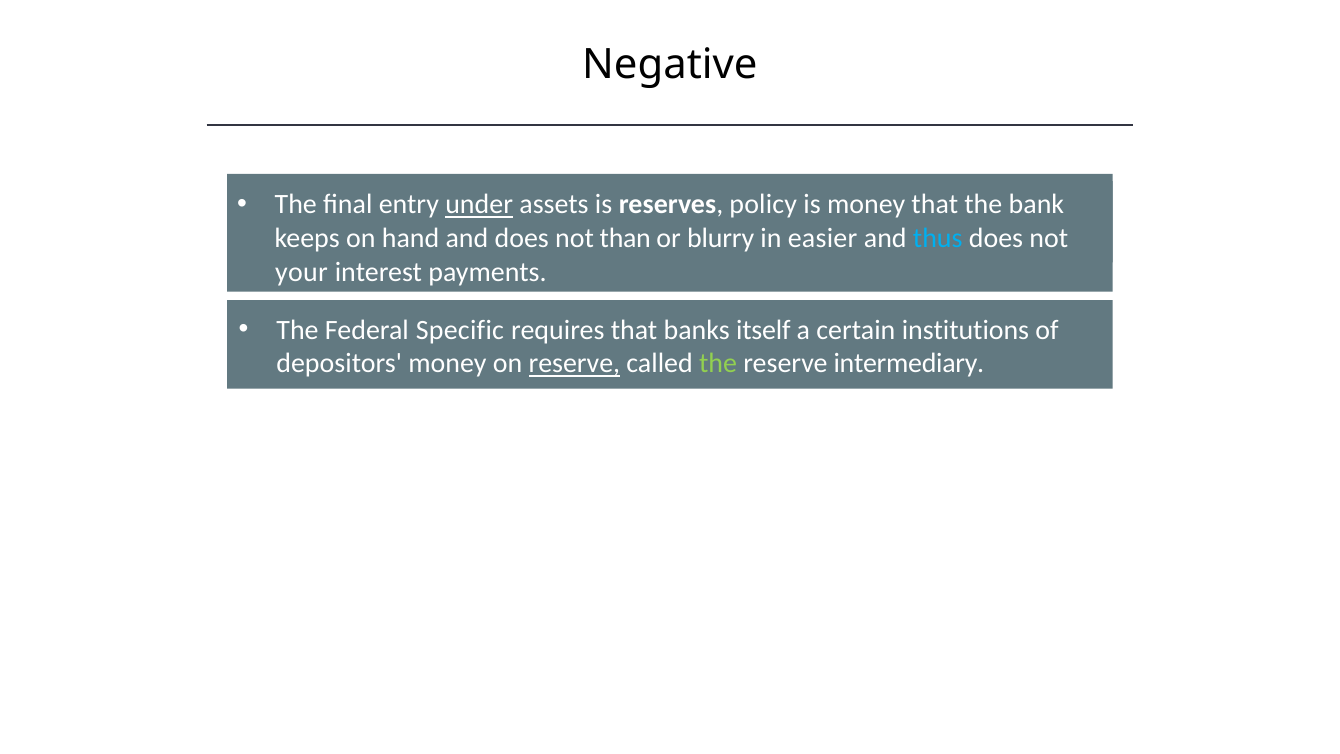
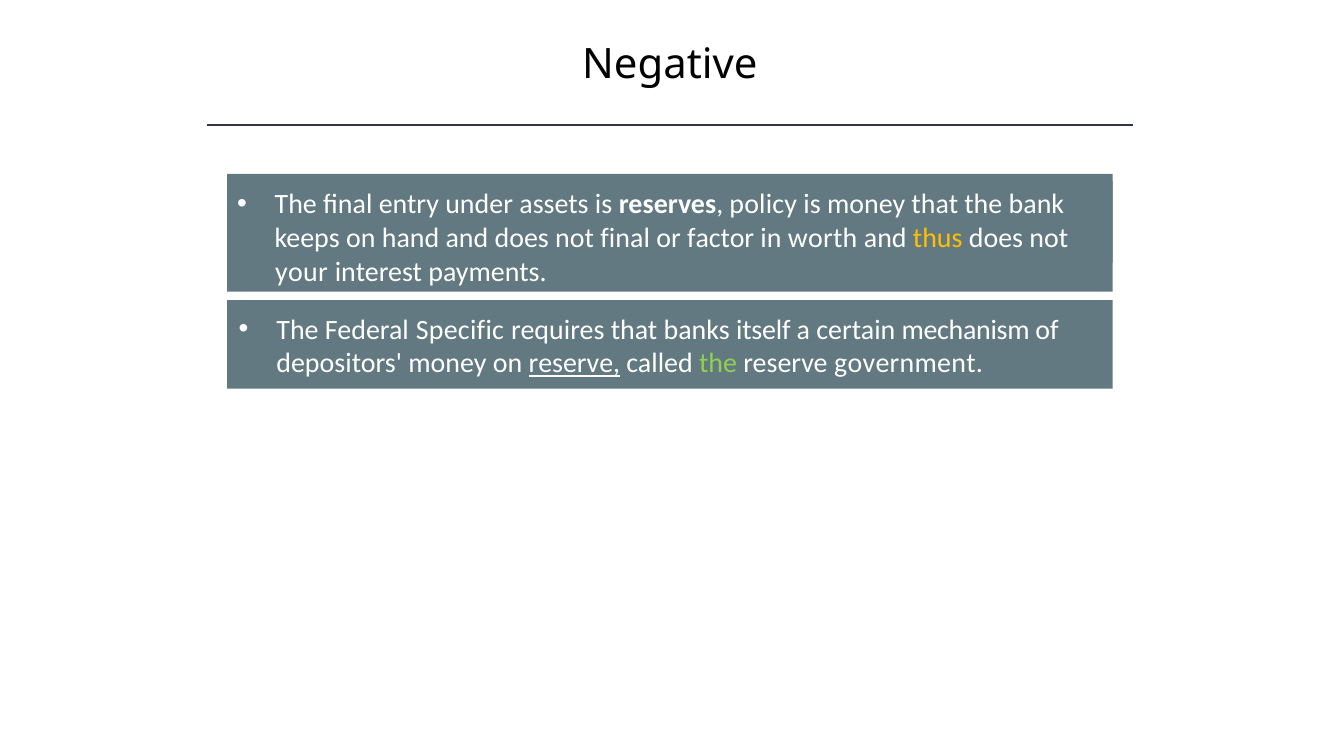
under underline: present -> none
not than: than -> final
blurry: blurry -> factor
easier: easier -> worth
thus colour: light blue -> yellow
institutions: institutions -> mechanism
intermediary: intermediary -> government
